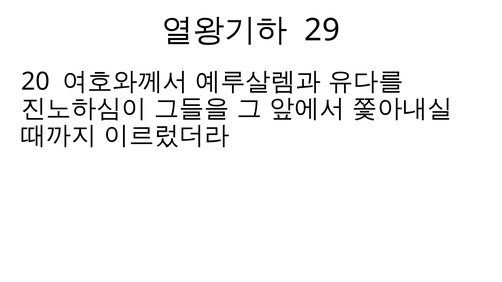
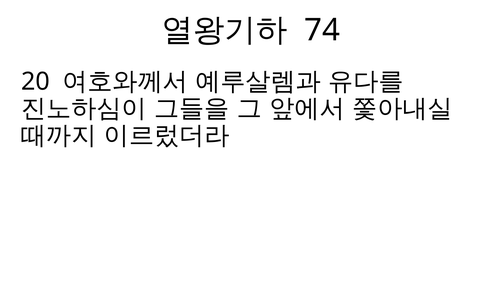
29: 29 -> 74
